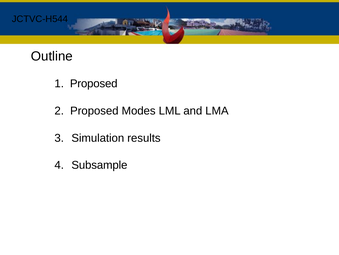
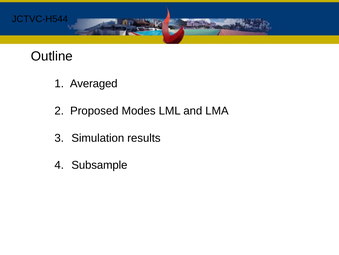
1 Proposed: Proposed -> Averaged
